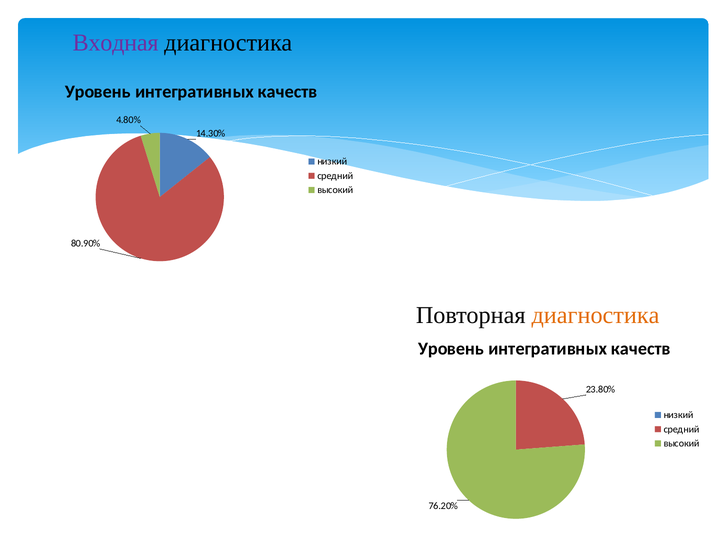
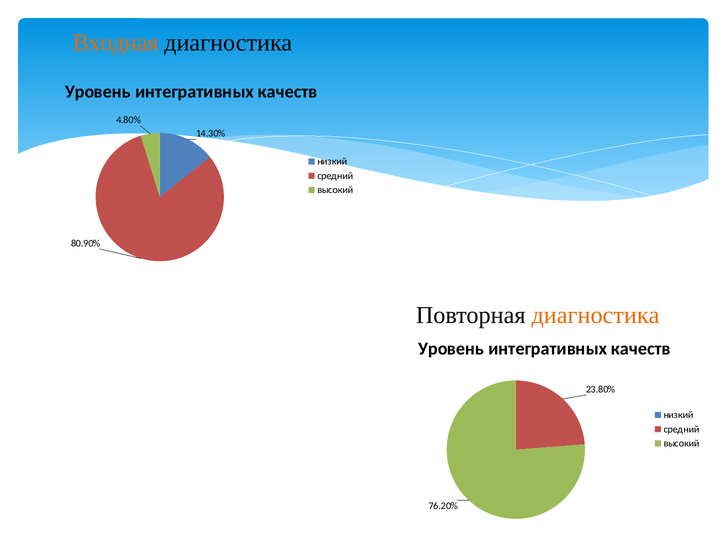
Входная colour: purple -> orange
